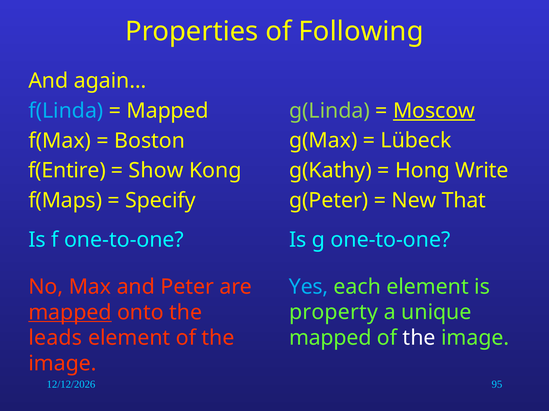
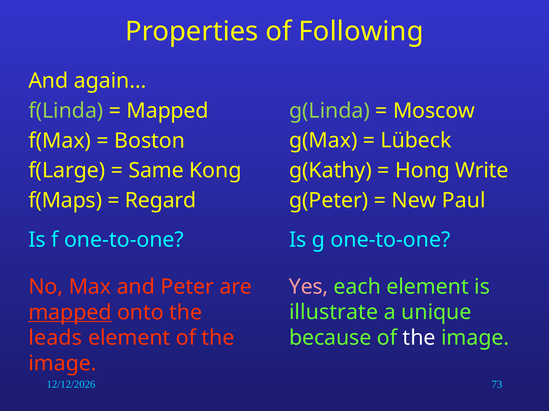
Moscow underline: present -> none
f(Linda colour: light blue -> light green
f(Entire: f(Entire -> f(Large
Show: Show -> Same
That: That -> Paul
Specify: Specify -> Regard
Yes colour: light blue -> pink
property: property -> illustrate
mapped at (330, 338): mapped -> because
95: 95 -> 73
